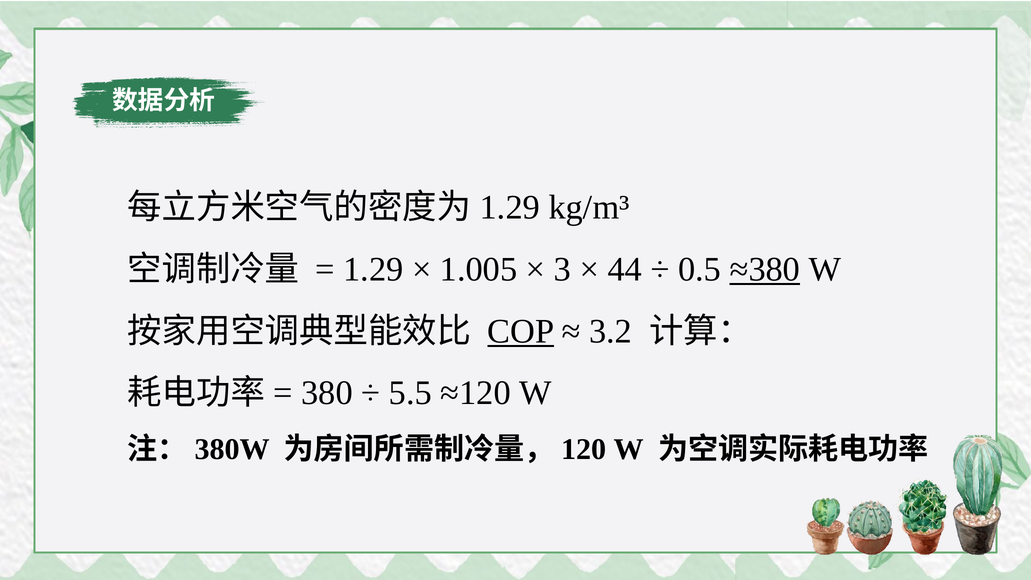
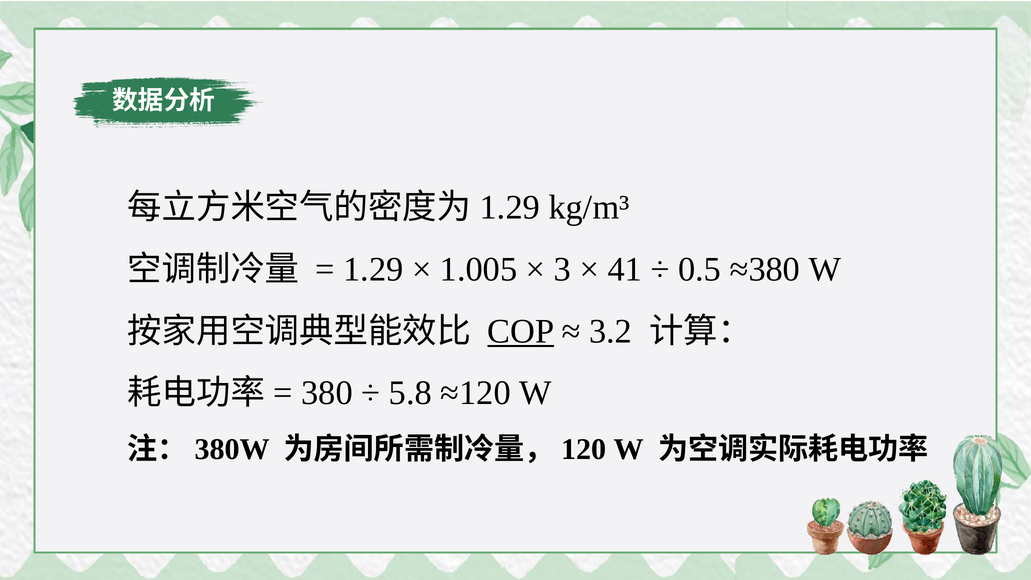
44: 44 -> 41
≈380 underline: present -> none
5.5: 5.5 -> 5.8
